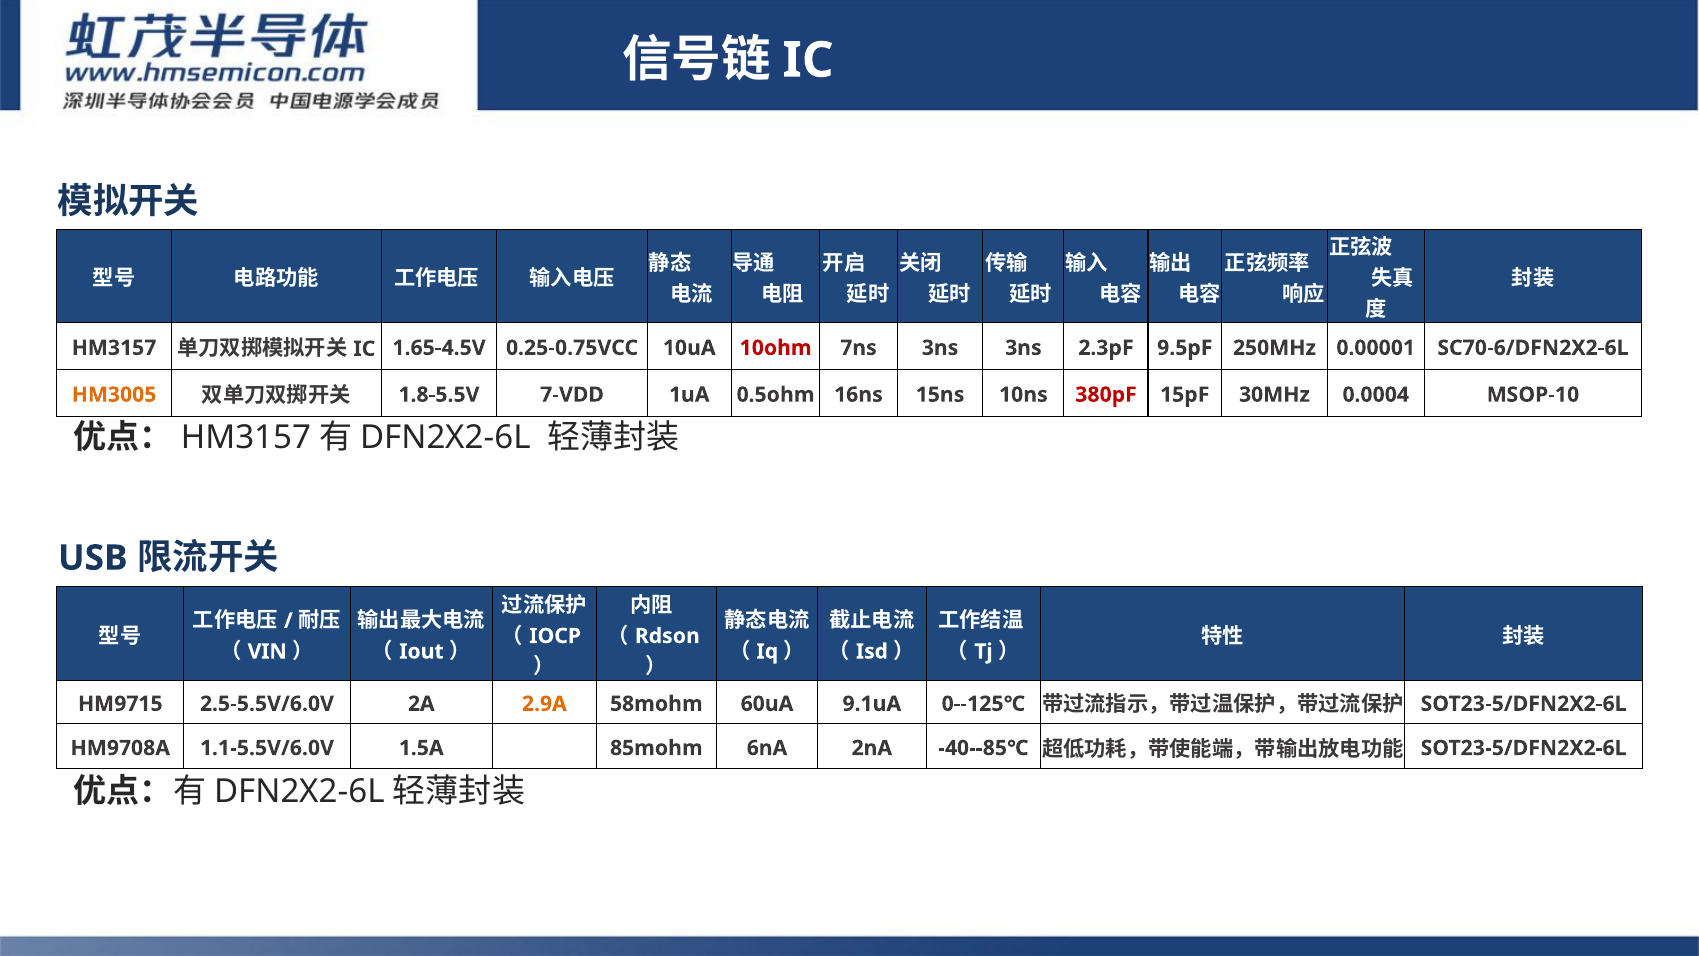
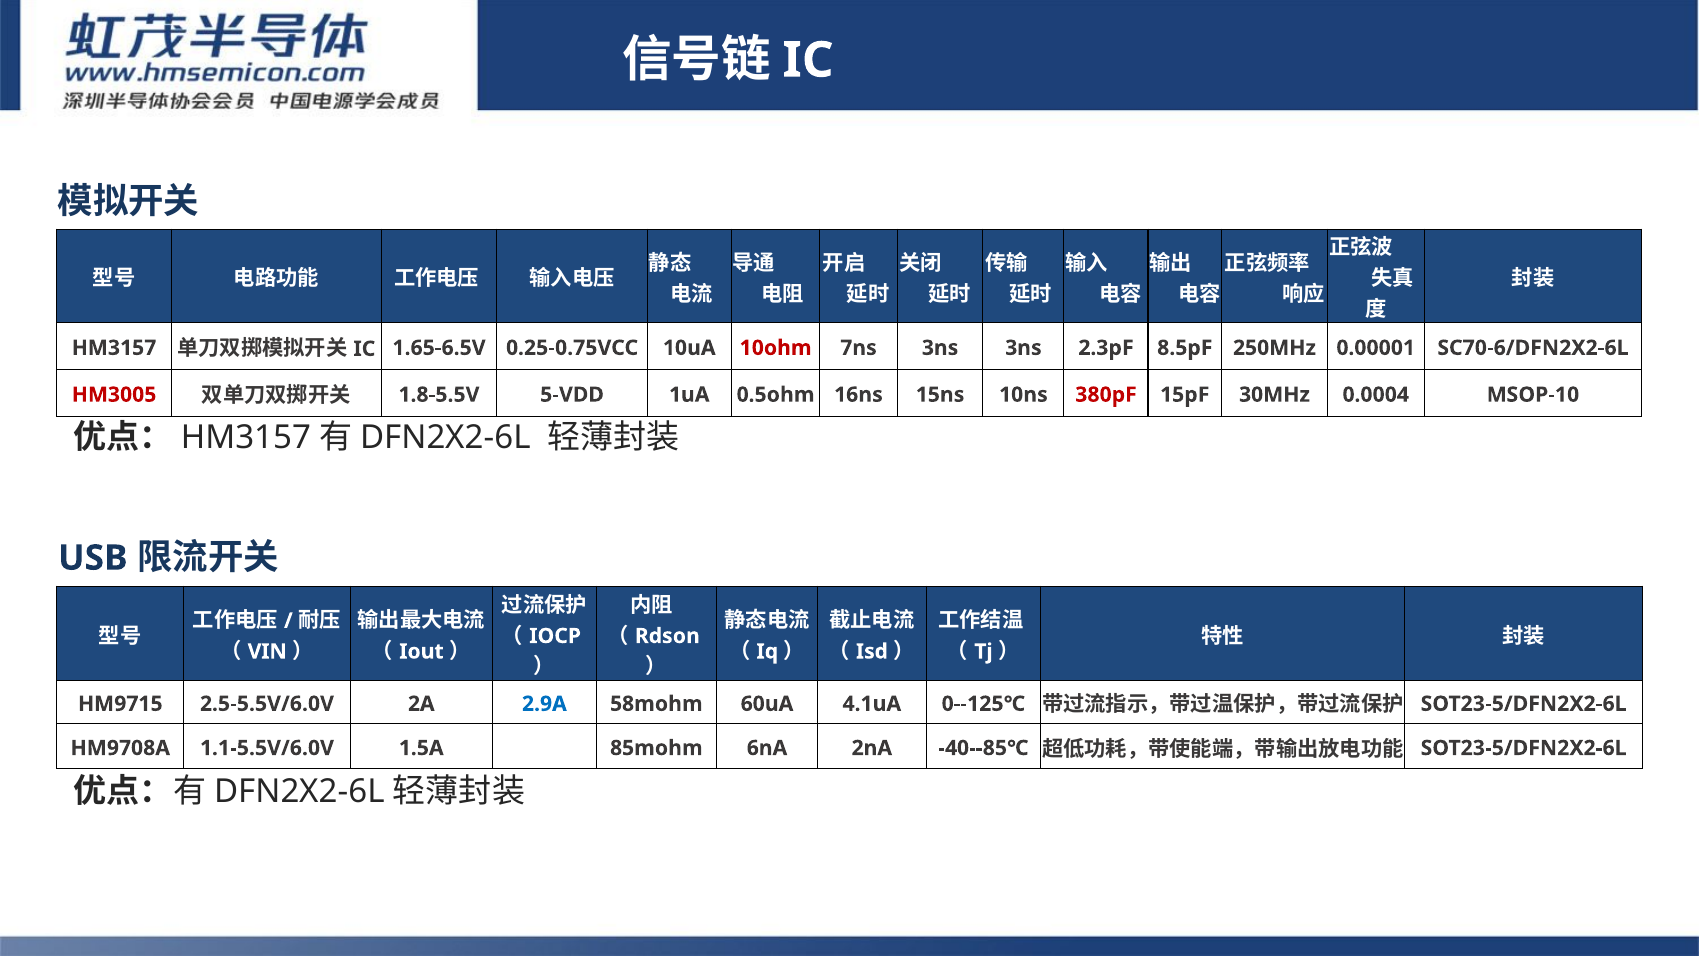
1.65-4.5V: 1.65-4.5V -> 1.65-6.5V
9.5pF: 9.5pF -> 8.5pF
HM3005 colour: orange -> red
7-VDD: 7-VDD -> 5-VDD
2.9A colour: orange -> blue
9.1uA: 9.1uA -> 4.1uA
